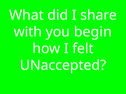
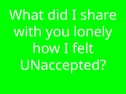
begin: begin -> lonely
